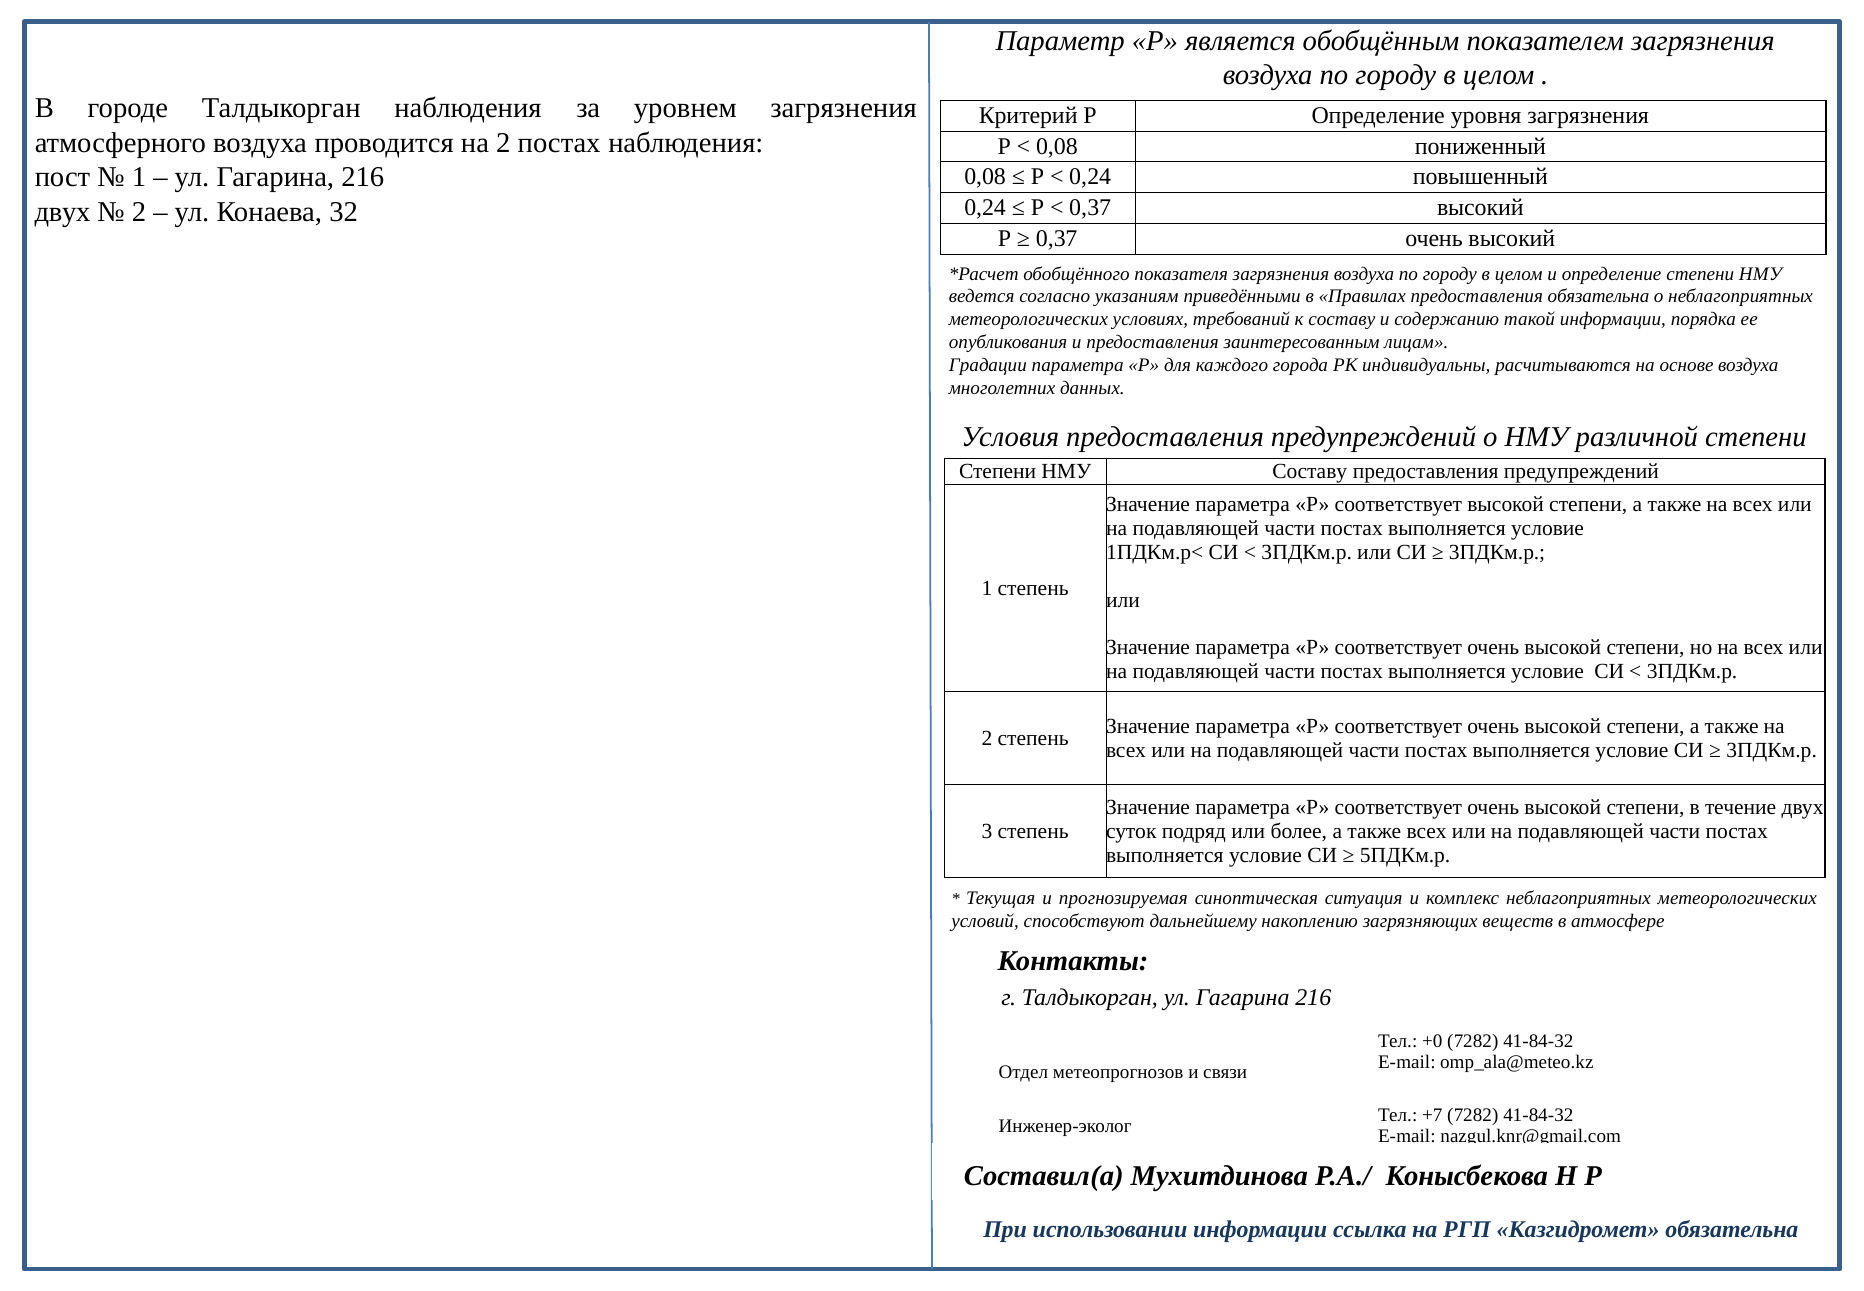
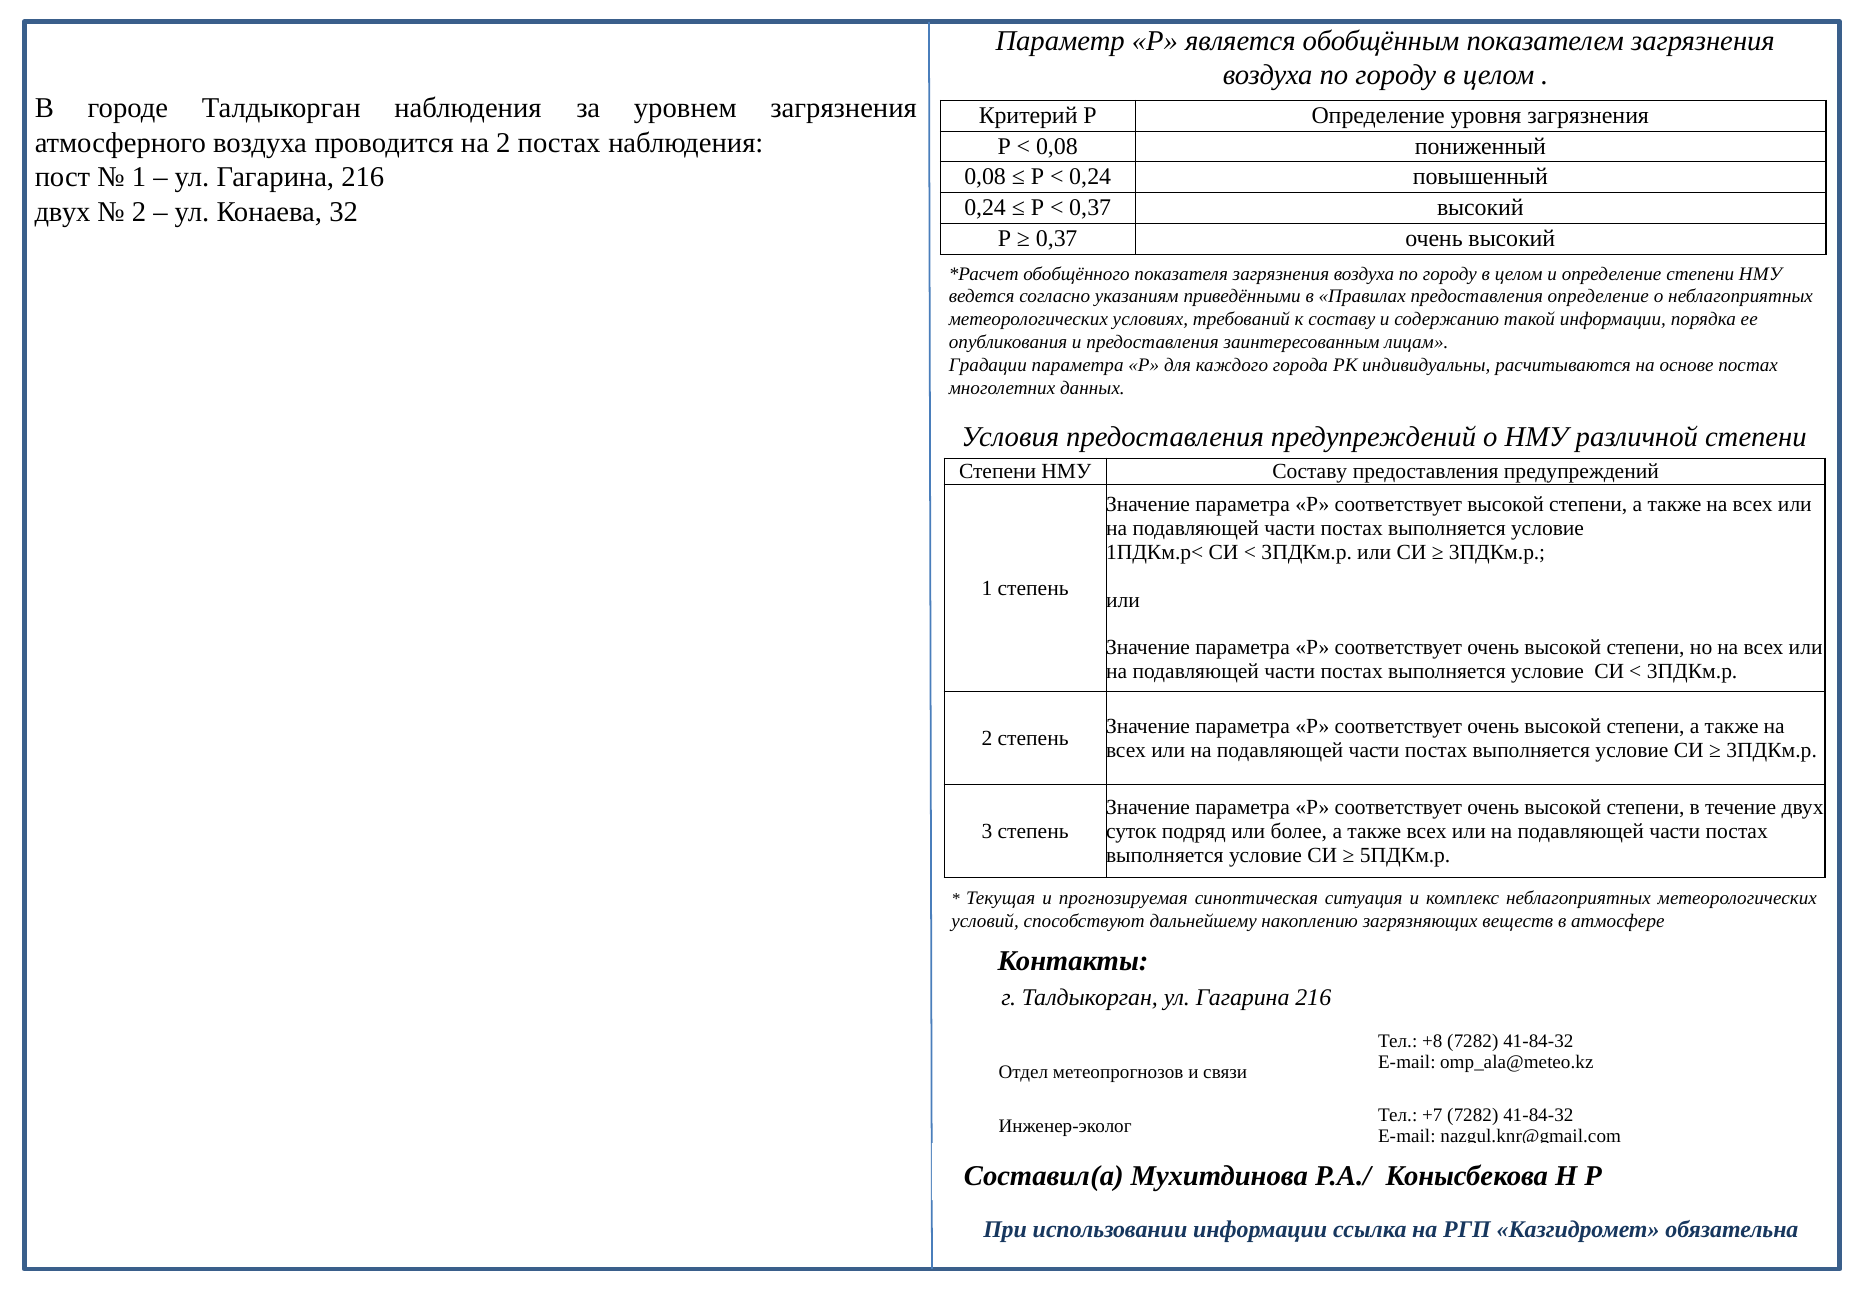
предоставления обязательна: обязательна -> определение
основе воздуха: воздуха -> постах
+0: +0 -> +8
